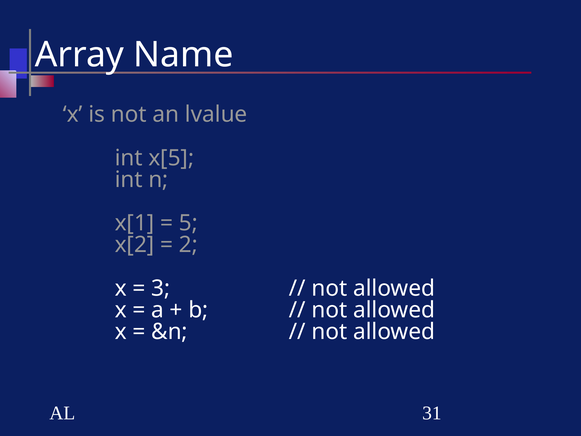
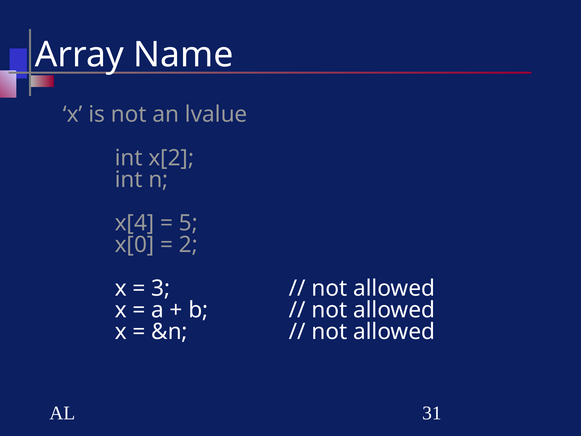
x[5: x[5 -> x[2
x[1: x[1 -> x[4
x[2: x[2 -> x[0
